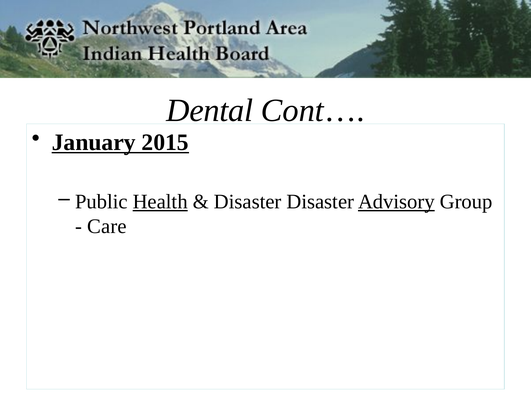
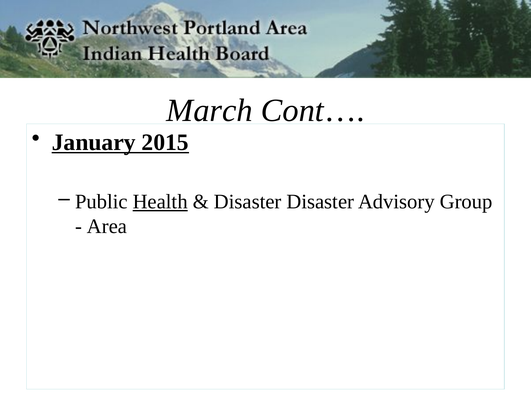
Dental: Dental -> March
Advisory underline: present -> none
Care: Care -> Area
